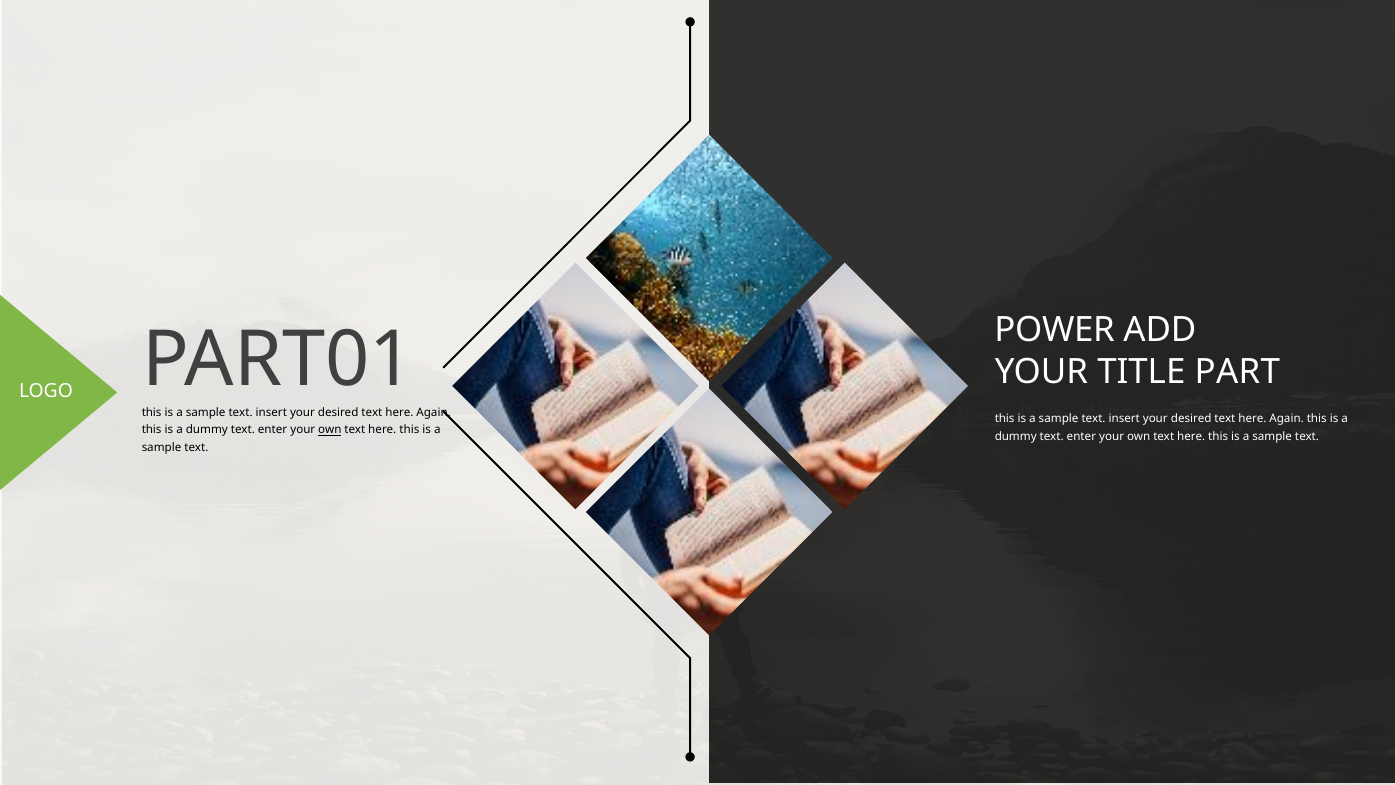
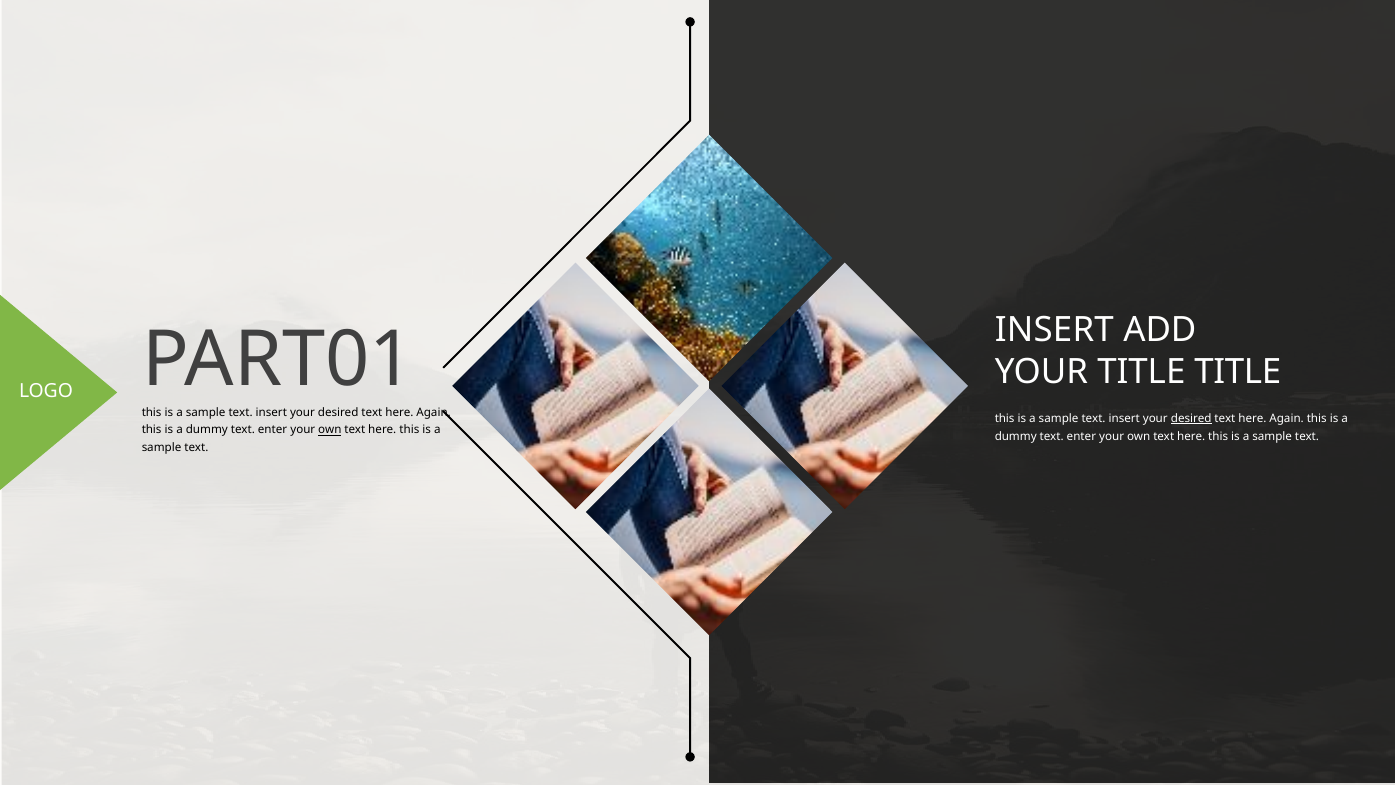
POWER at (1055, 330): POWER -> INSERT
TITLE PART: PART -> TITLE
desired at (1191, 419) underline: none -> present
